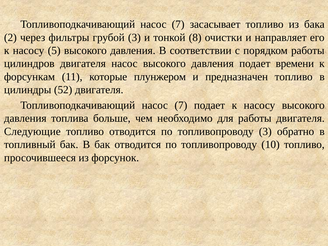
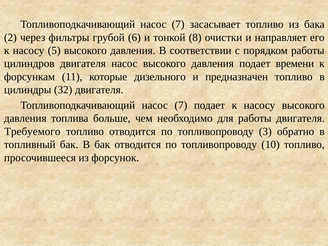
грубой 3: 3 -> 6
плунжером: плунжером -> дизельного
52: 52 -> 32
Следующие: Следующие -> Требуемого
